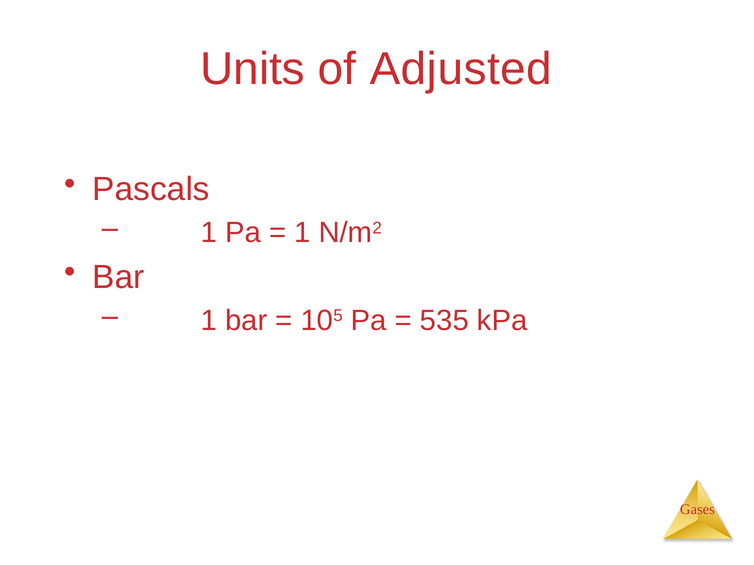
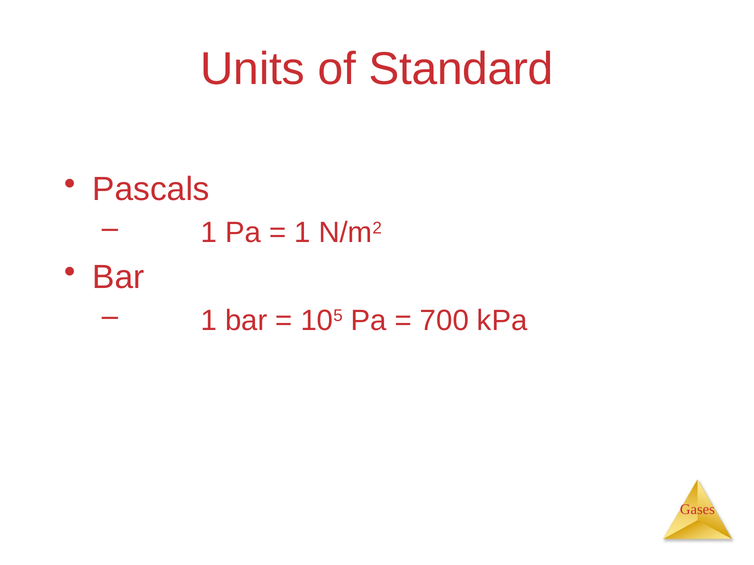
Adjusted: Adjusted -> Standard
535: 535 -> 700
